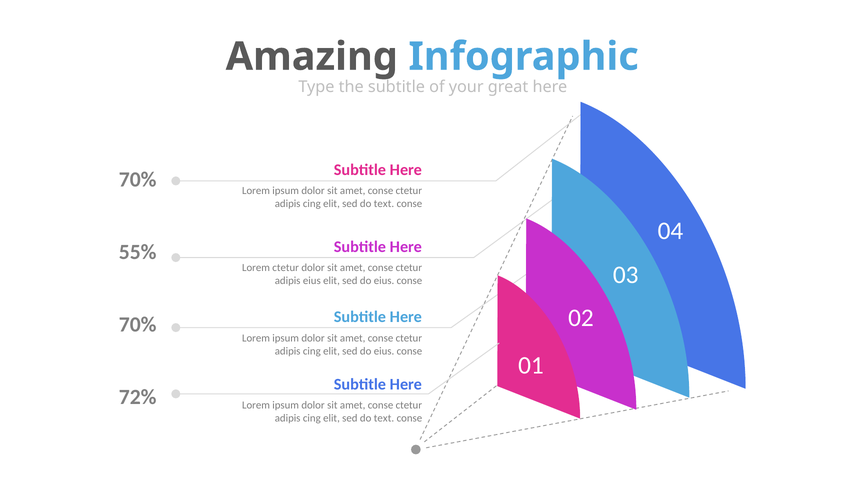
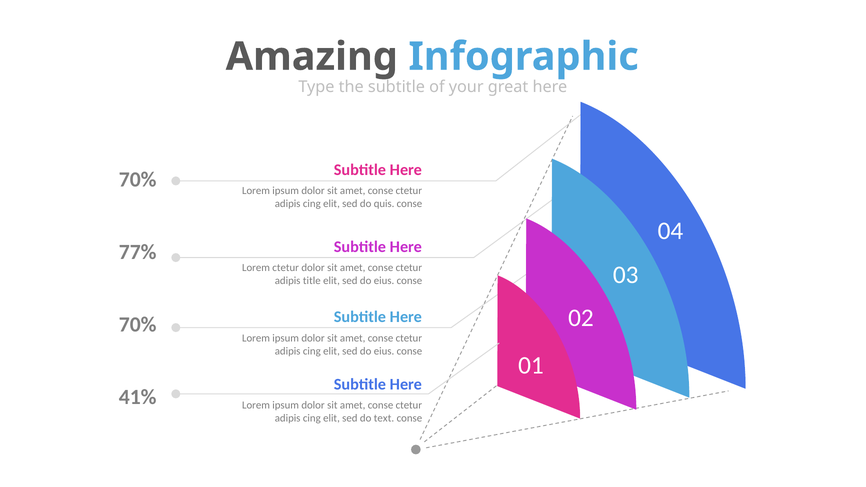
text at (384, 204): text -> quis
55%: 55% -> 77%
adipis eius: eius -> title
72%: 72% -> 41%
